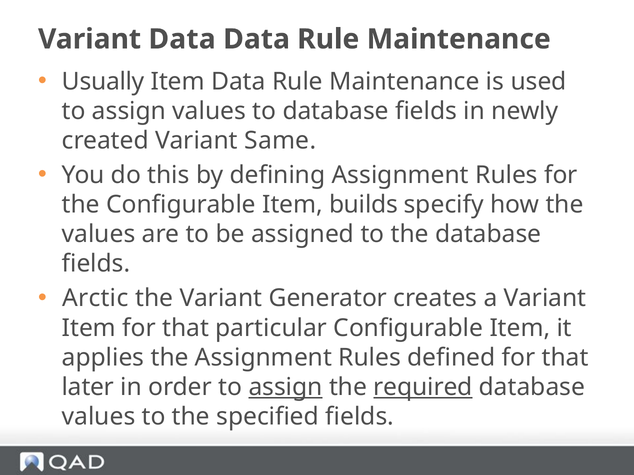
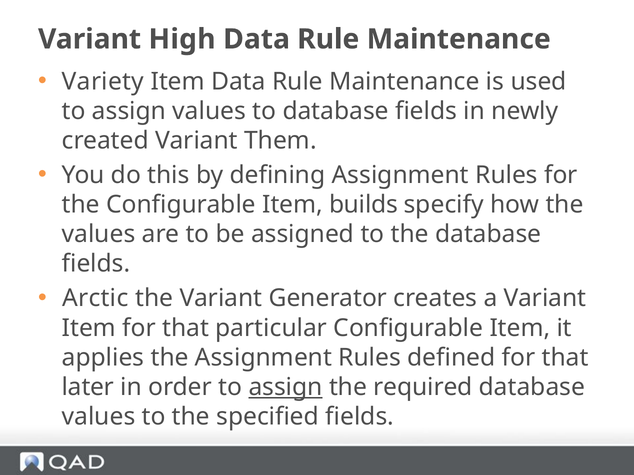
Variant Data: Data -> High
Usually: Usually -> Variety
Same: Same -> Them
required underline: present -> none
